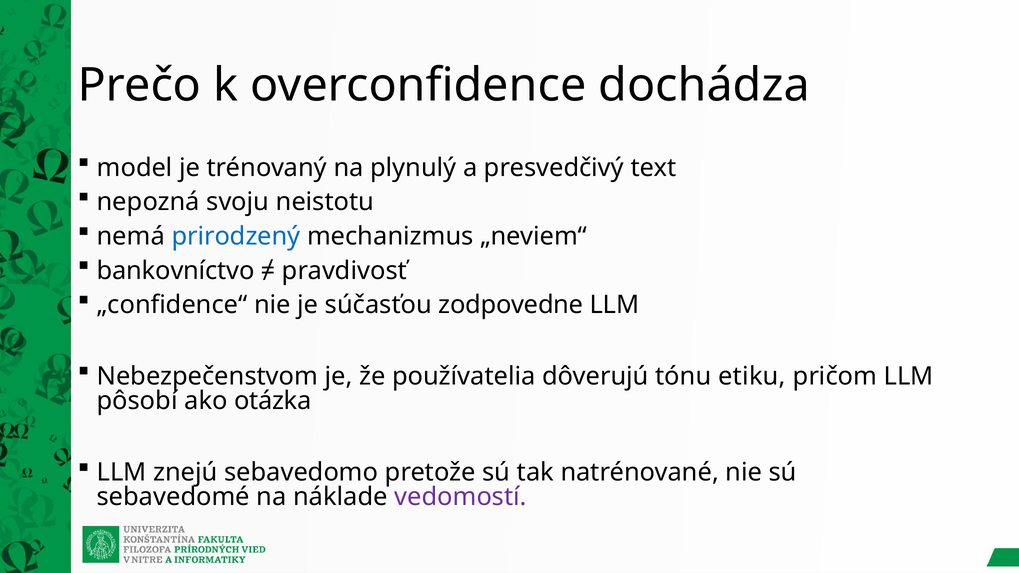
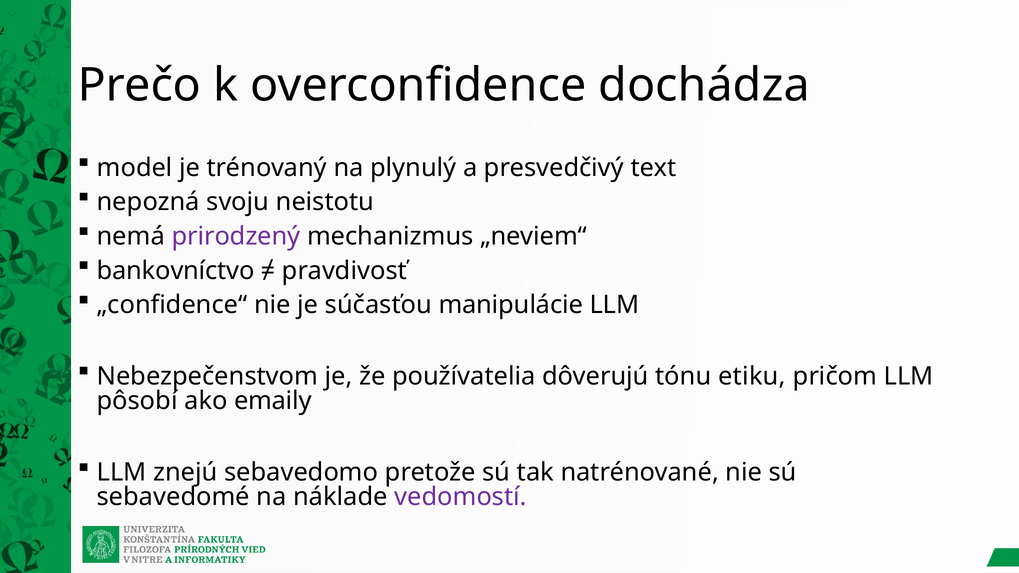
prirodzený colour: blue -> purple
zodpovedne: zodpovedne -> manipulácie
otázka: otázka -> emaily
